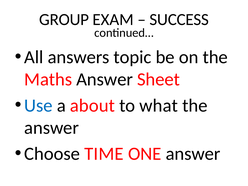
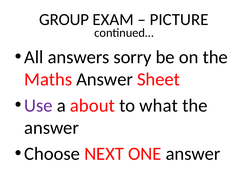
SUCCESS: SUCCESS -> PICTURE
topic: topic -> sorry
Use colour: blue -> purple
TIME: TIME -> NEXT
